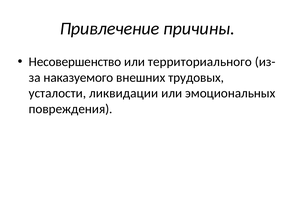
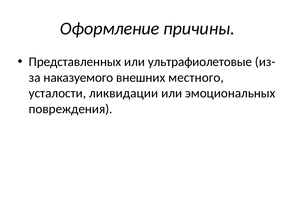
Привлечение: Привлечение -> Оформление
Несовершенство: Несовершенство -> Представленных
территориального: территориального -> ультрафиолетовые
трудовых: трудовых -> местного
